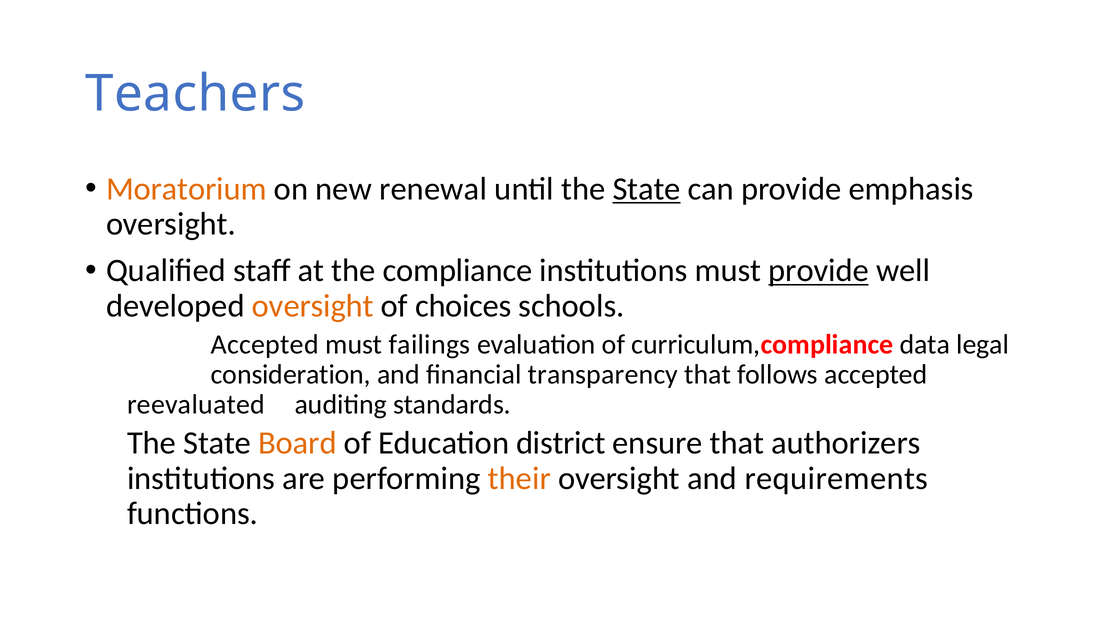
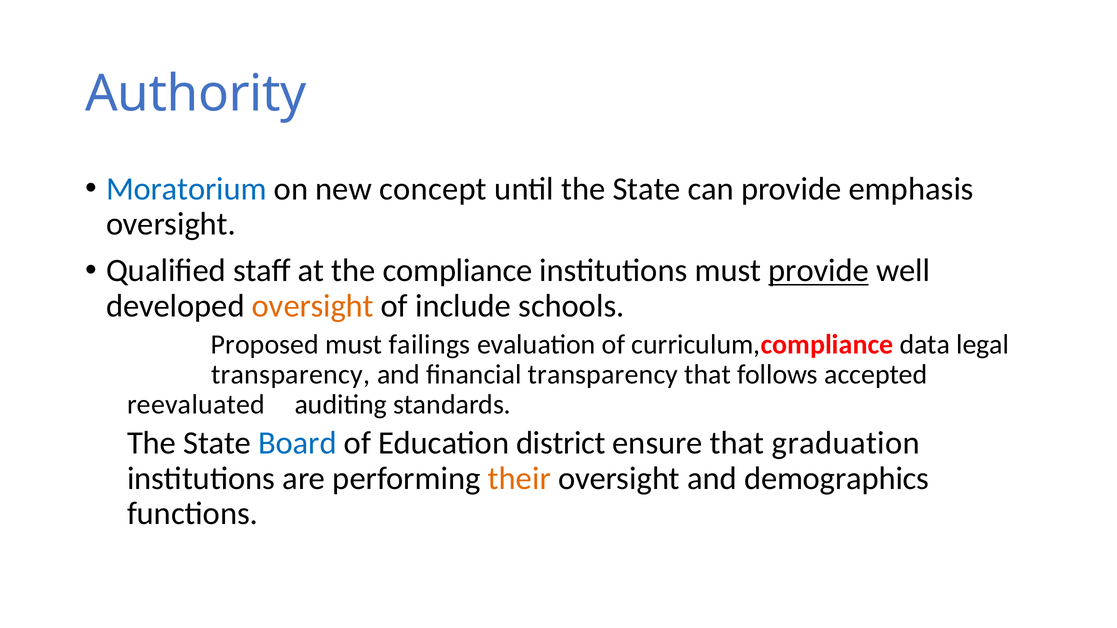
Teachers: Teachers -> Authority
Moratorium colour: orange -> blue
renewal: renewal -> concept
State at (647, 189) underline: present -> none
choices: choices -> include
Accepted at (265, 345): Accepted -> Proposed
consideration at (291, 375): consideration -> transparency
Board colour: orange -> blue
authorizers: authorizers -> graduation
requirements: requirements -> demographics
